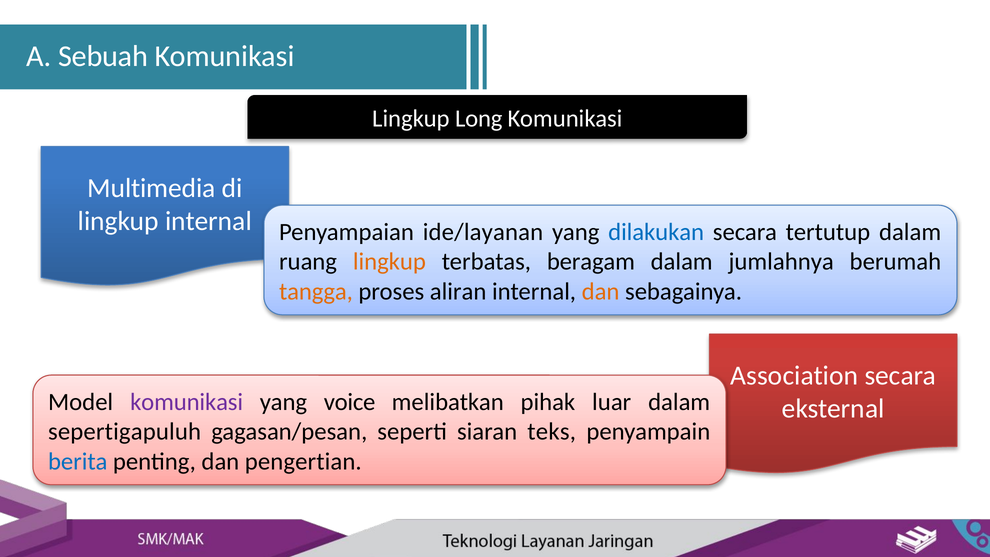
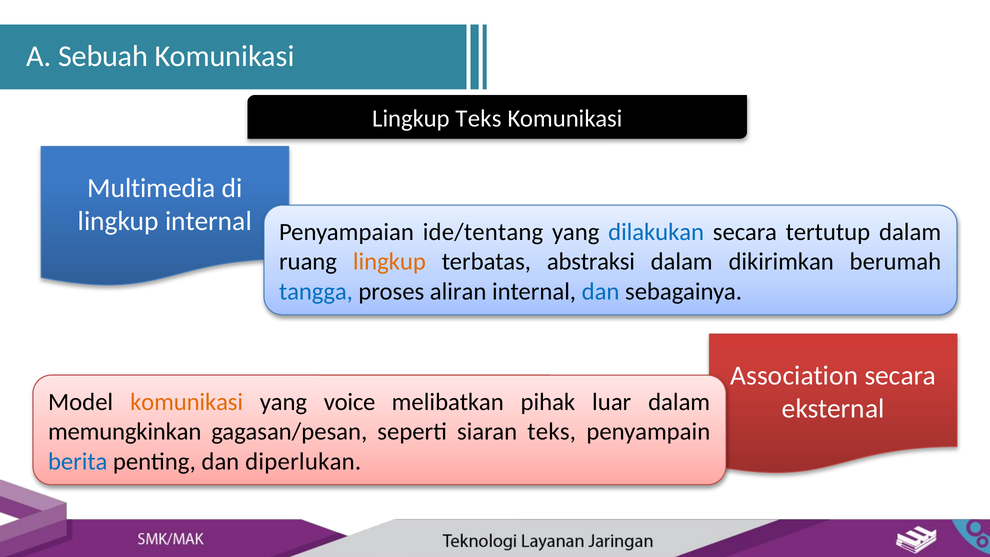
Lingkup Long: Long -> Teks
ide/layanan: ide/layanan -> ide/tentang
beragam: beragam -> abstraksi
jumlahnya: jumlahnya -> dikirimkan
tangga colour: orange -> blue
dan at (601, 291) colour: orange -> blue
komunikasi at (187, 402) colour: purple -> orange
sepertigapuluh: sepertigapuluh -> memungkinkan
pengertian: pengertian -> diperlukan
